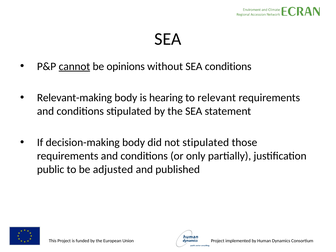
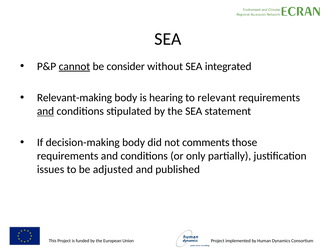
opinions: opinions -> consider
SEA conditions: conditions -> integrated
and at (46, 111) underline: none -> present
not stipulated: stipulated -> comments
public: public -> issues
